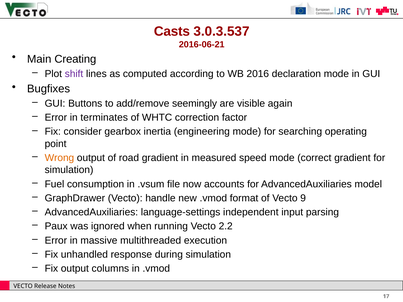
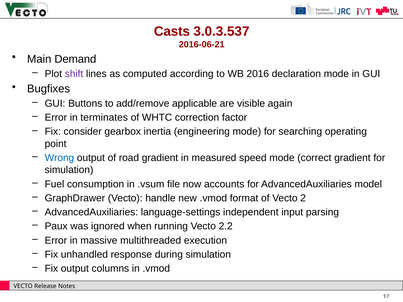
Creating: Creating -> Demand
seemingly: seemingly -> applicable
Wrong colour: orange -> blue
9: 9 -> 2
